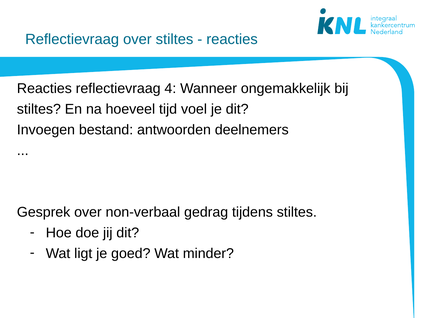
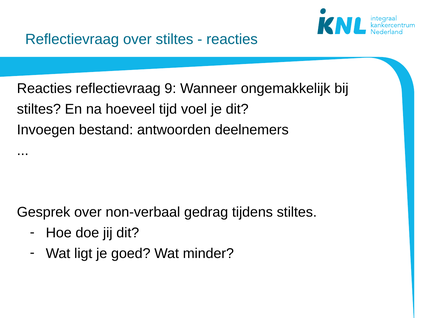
4: 4 -> 9
